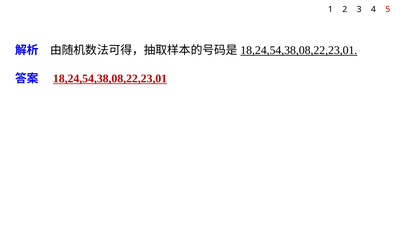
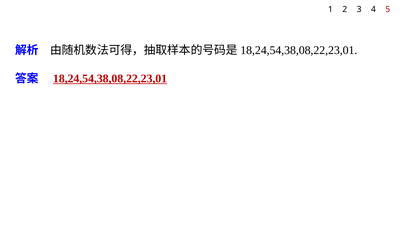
18,24,54,38,08,22,23,01 at (299, 50) underline: present -> none
